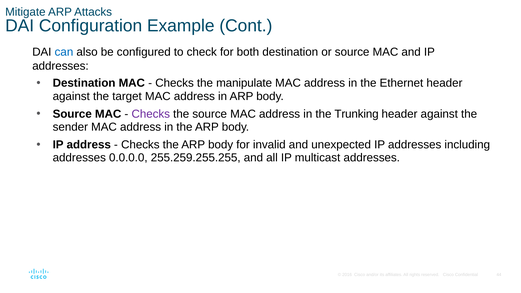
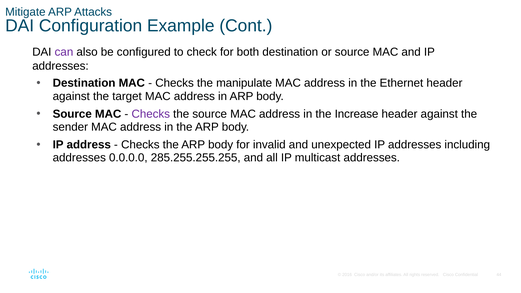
can colour: blue -> purple
Trunking: Trunking -> Increase
255.259.255.255: 255.259.255.255 -> 285.255.255.255
